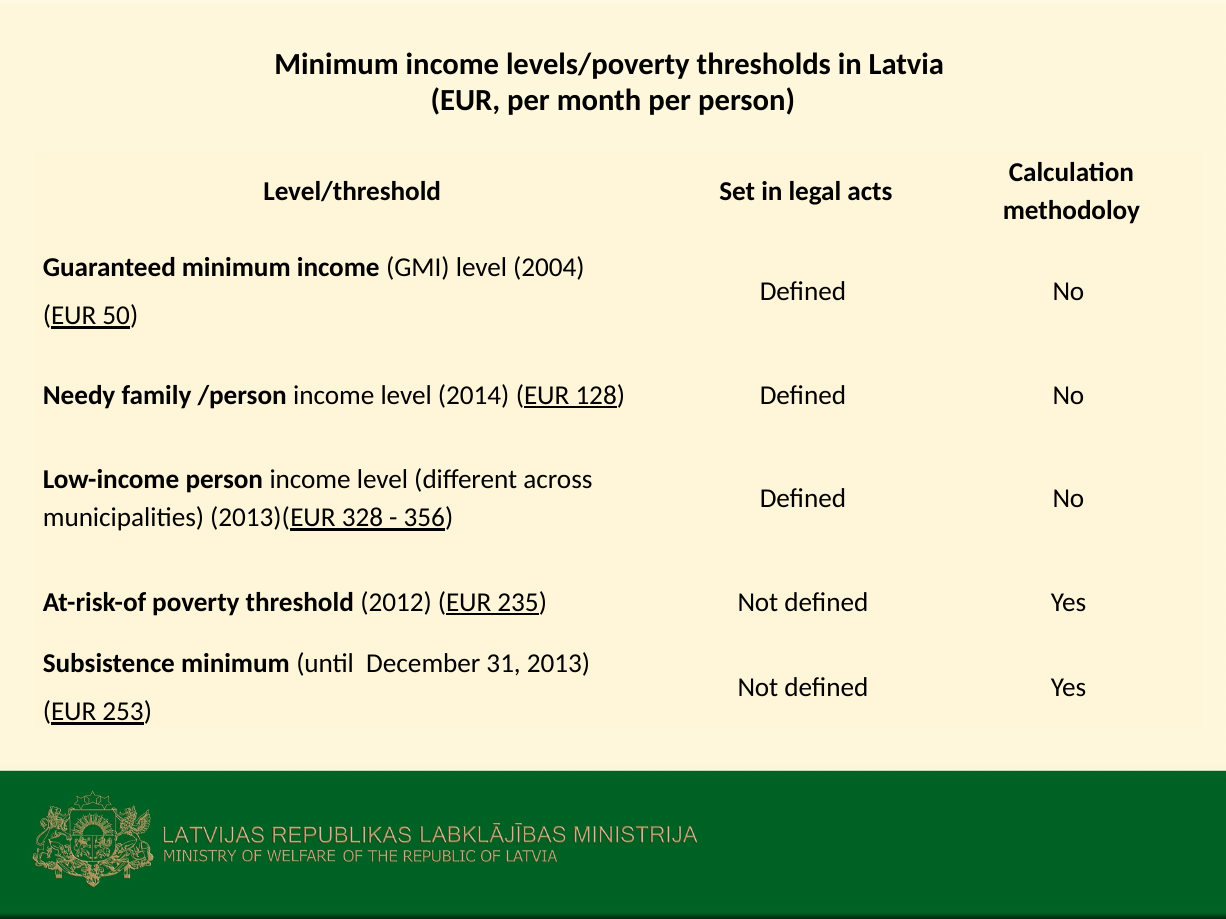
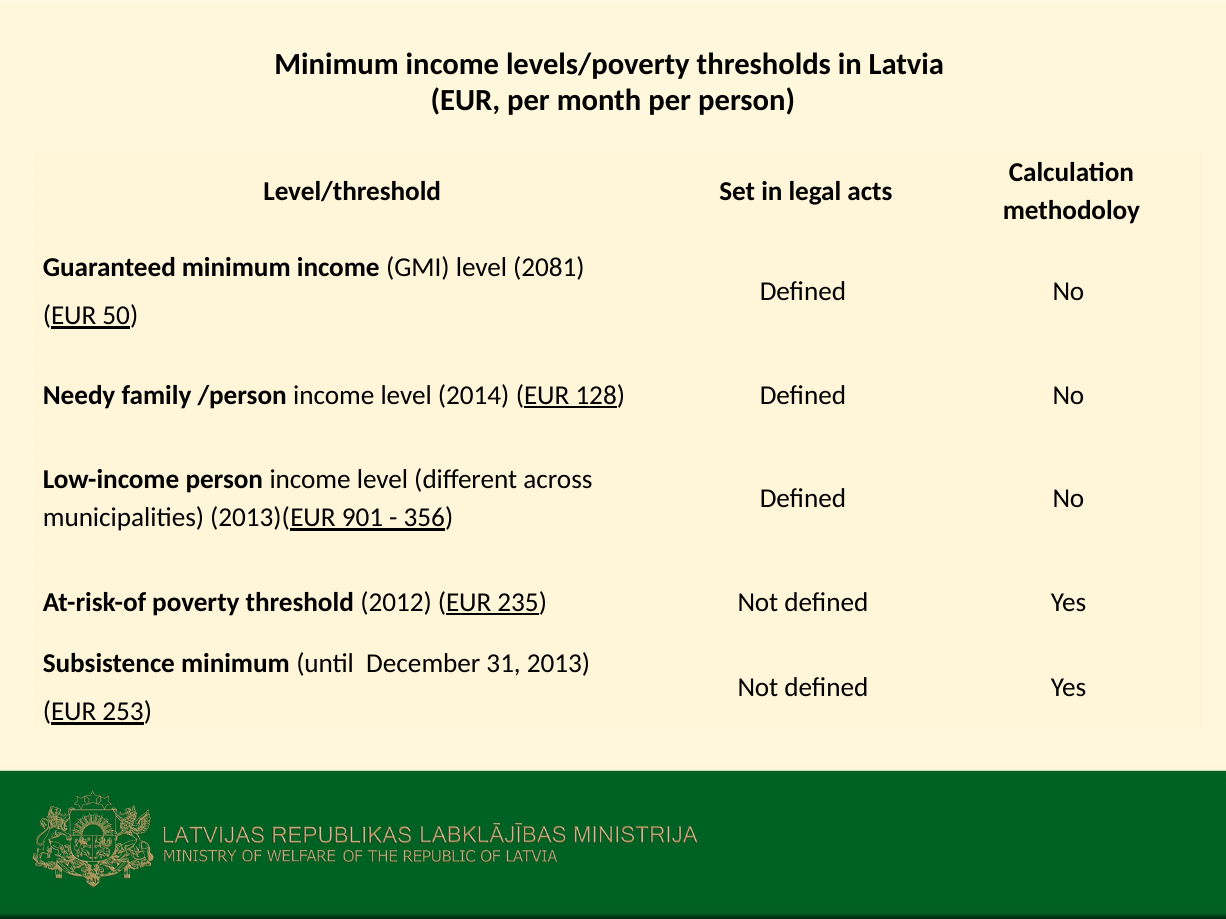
2004: 2004 -> 2081
328: 328 -> 901
